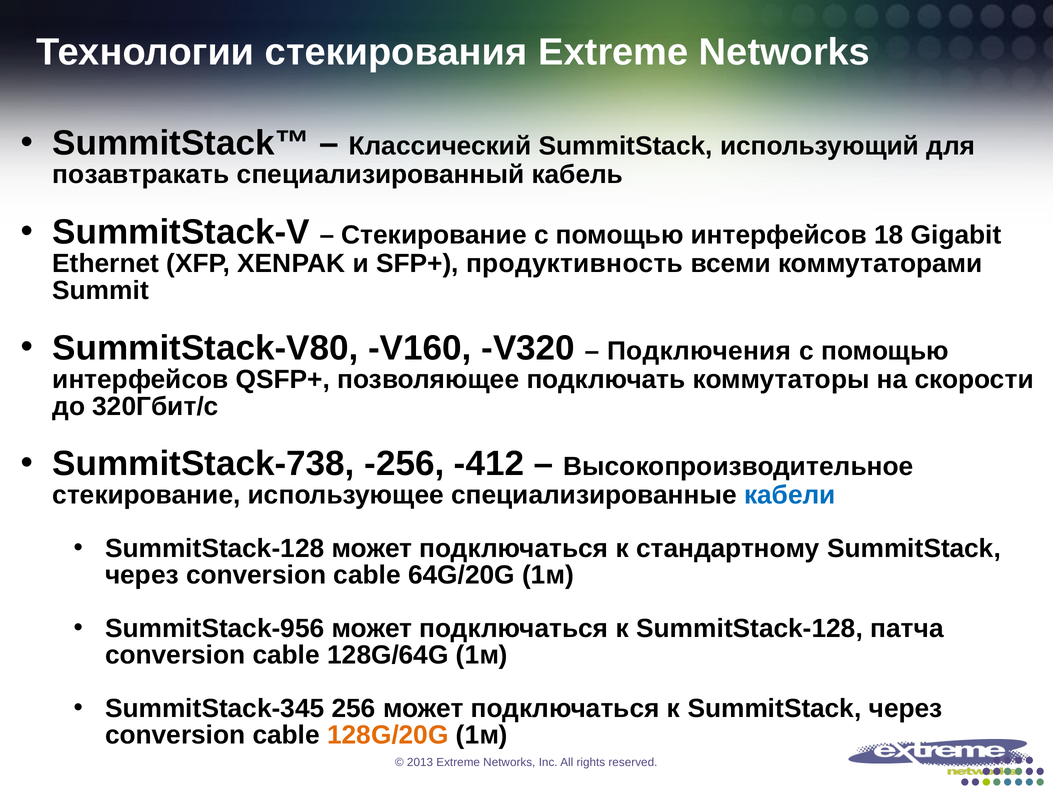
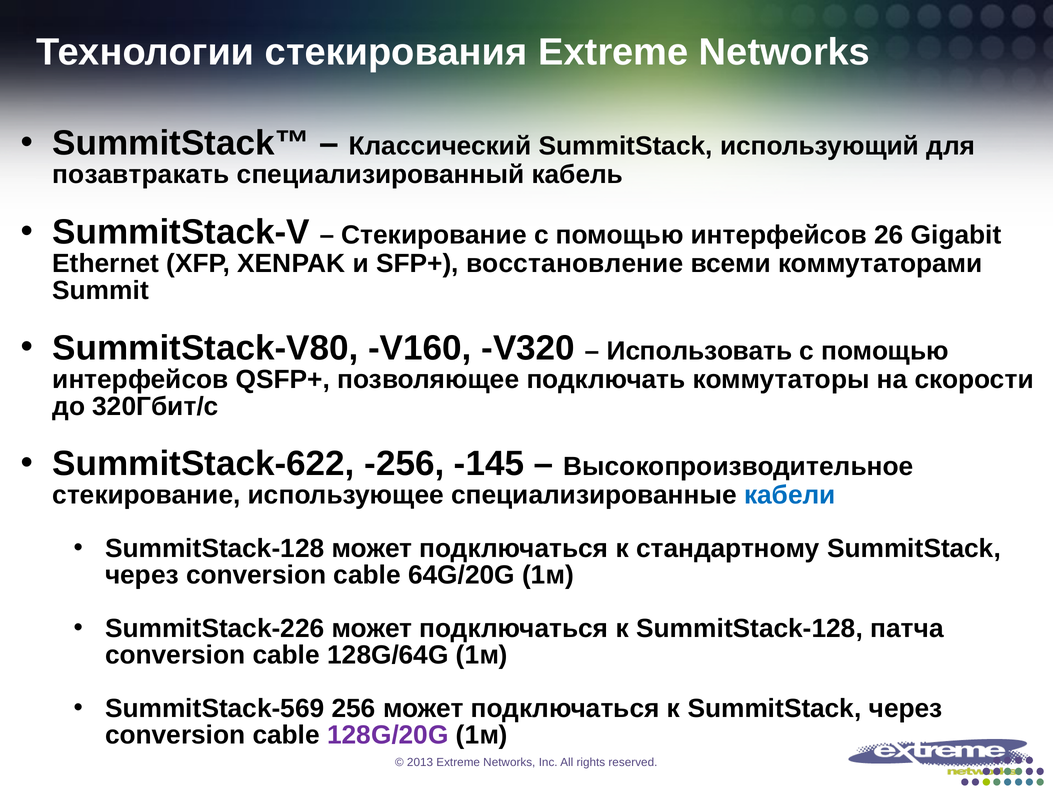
18: 18 -> 26
продуктивность: продуктивность -> восстановление
Подключения: Подключения -> Использовать
SummitStack-738: SummitStack-738 -> SummitStack-622
-412: -412 -> -145
SummitStack-956: SummitStack-956 -> SummitStack-226
SummitStack-345: SummitStack-345 -> SummitStack-569
128G/20G colour: orange -> purple
